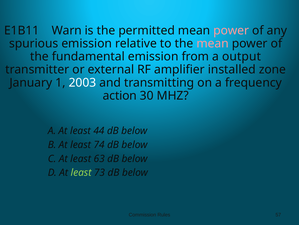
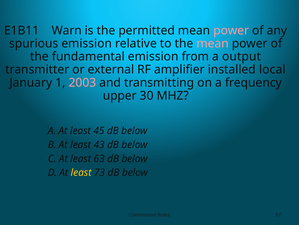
zone: zone -> local
2003 colour: white -> pink
action: action -> upper
44: 44 -> 45
74: 74 -> 43
least at (81, 172) colour: light green -> yellow
